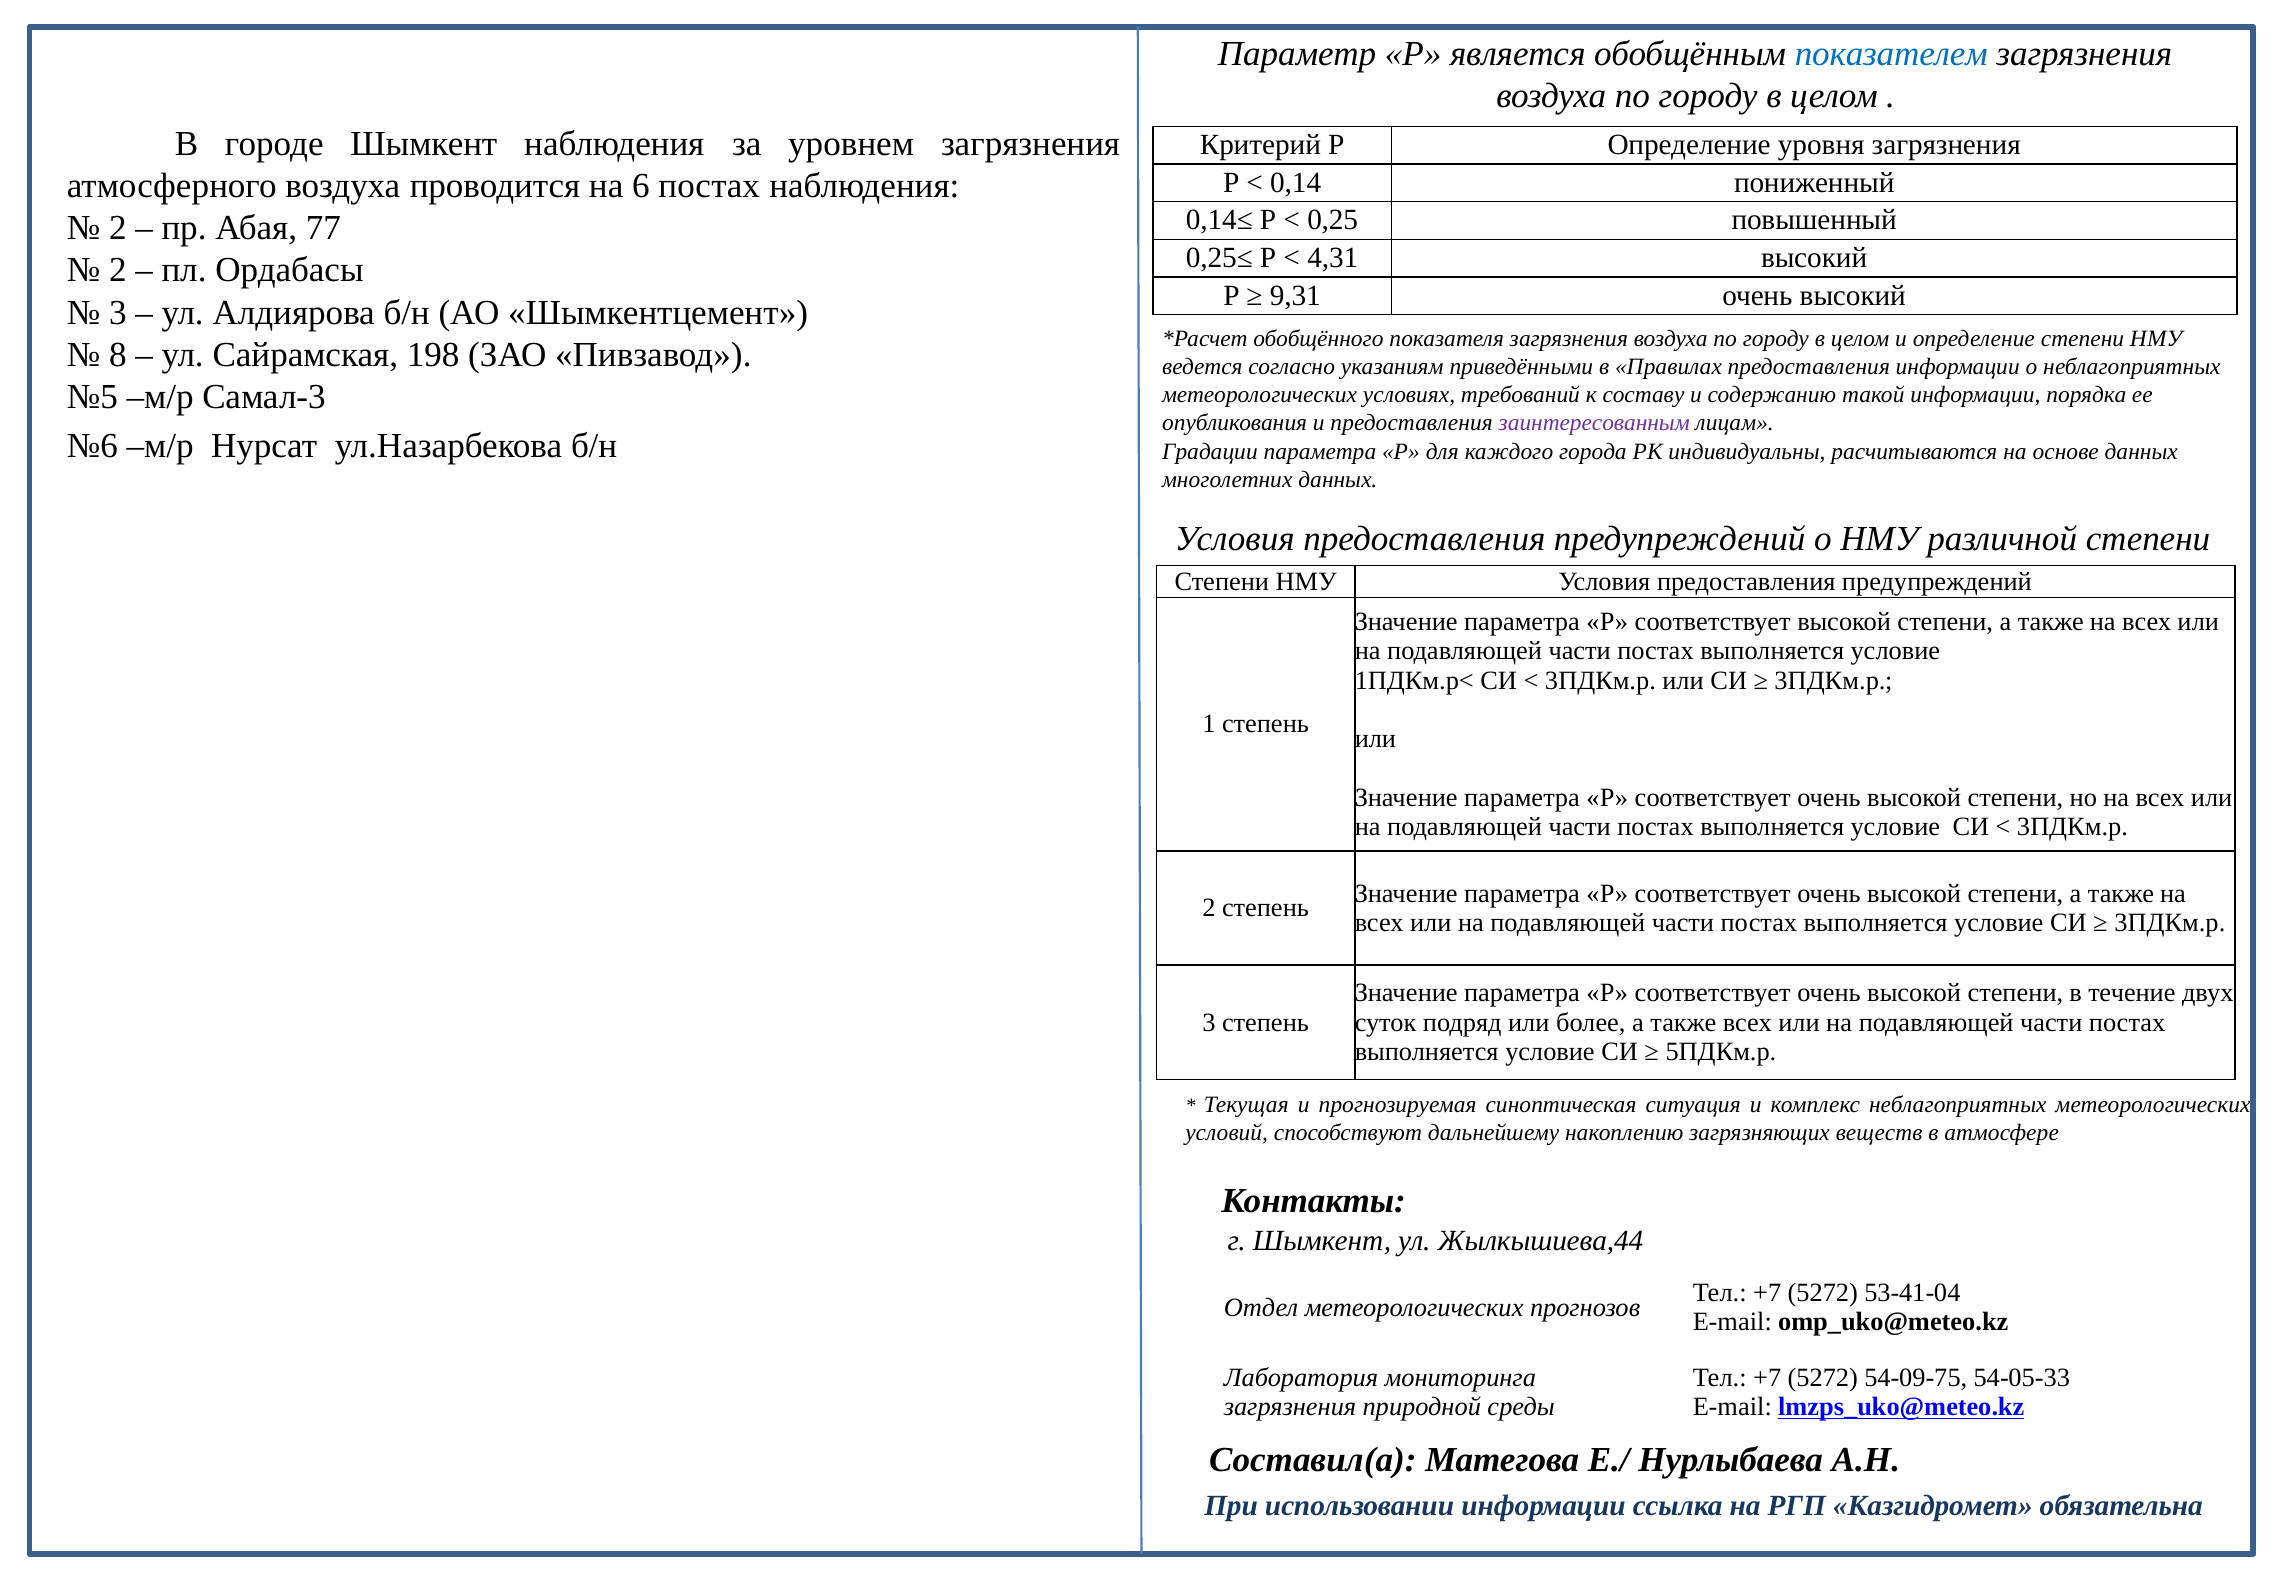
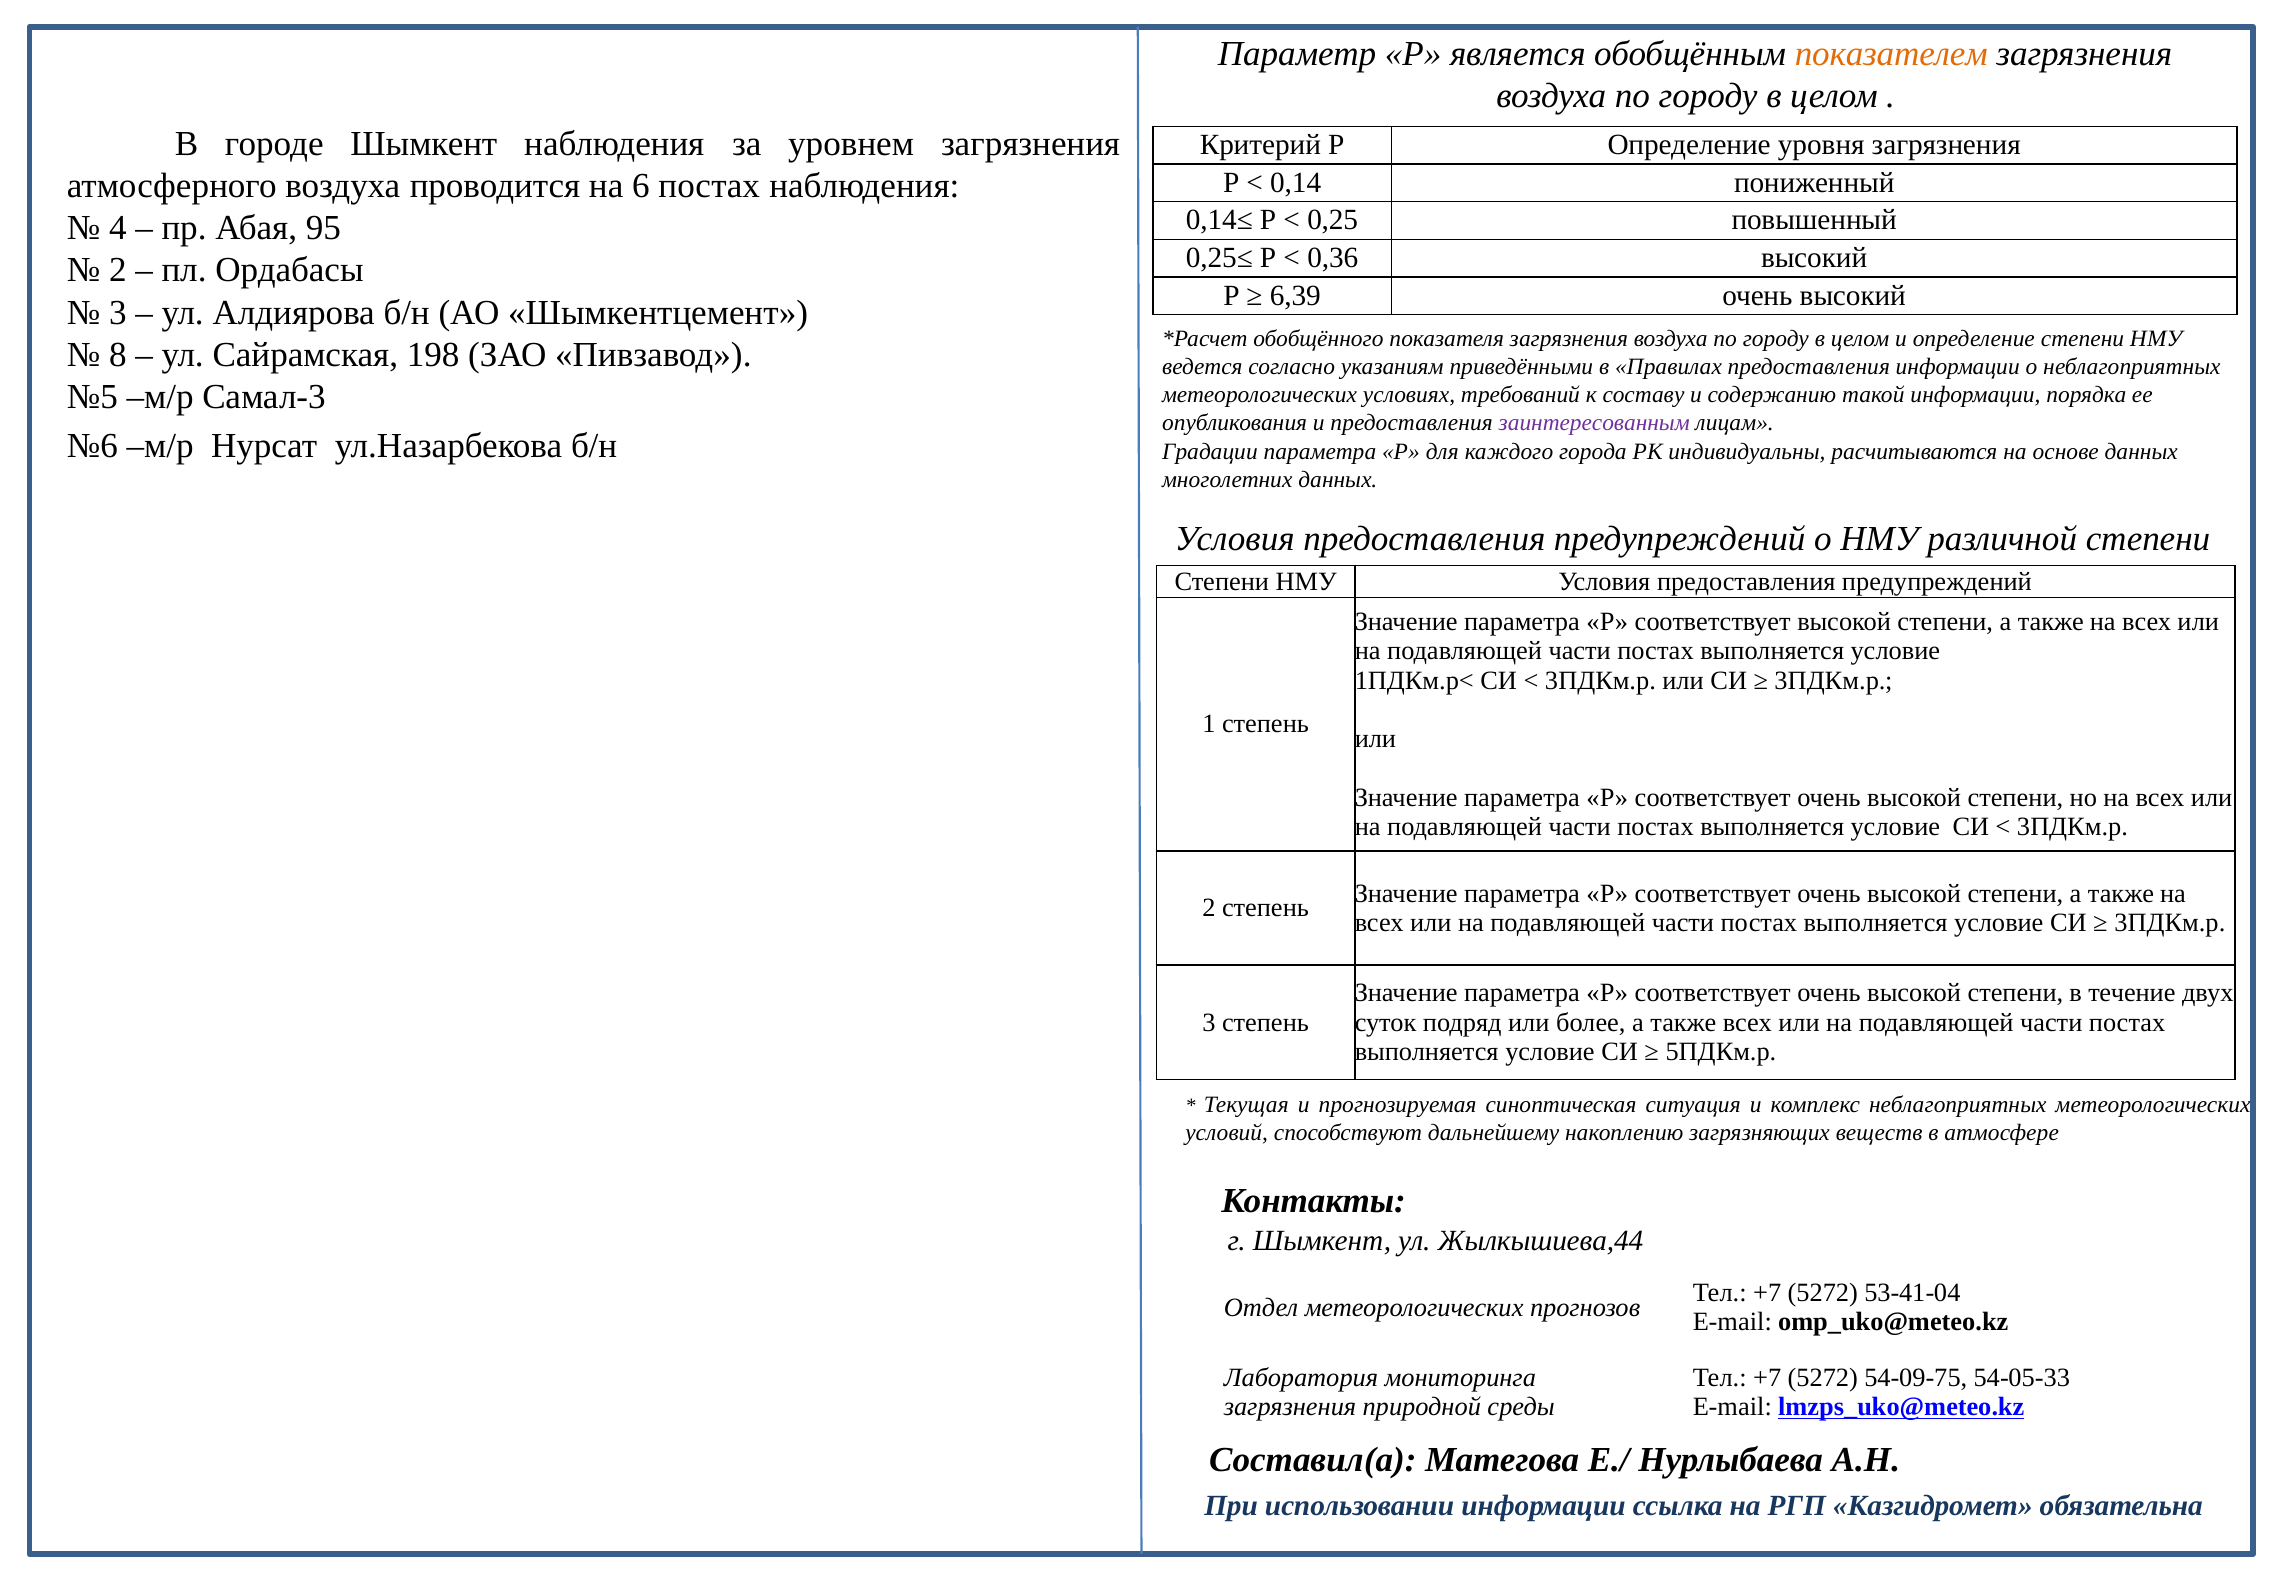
показателем colour: blue -> orange
2 at (118, 228): 2 -> 4
77: 77 -> 95
4,31: 4,31 -> 0,36
9,31: 9,31 -> 6,39
